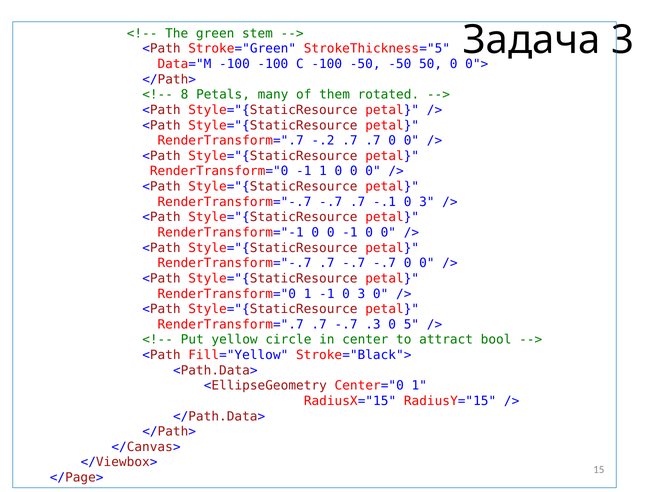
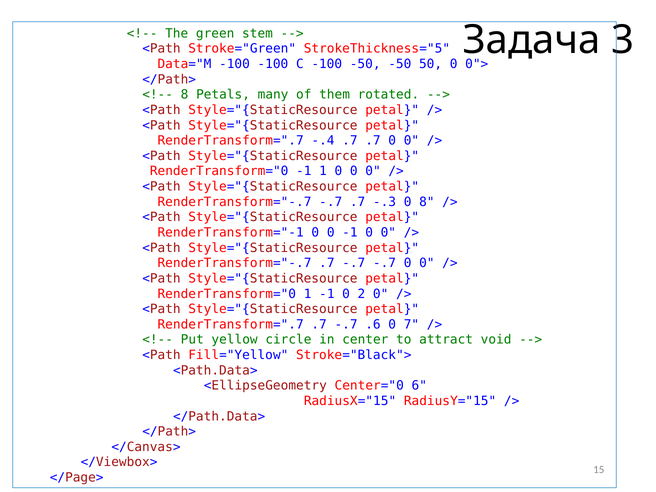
-.2: -.2 -> -.4
-.1: -.1 -> -.3
3 at (427, 202): 3 -> 8
-1 0 3: 3 -> 2
.3: .3 -> .6
5: 5 -> 7
bool: bool -> void
Center="0 1: 1 -> 6
